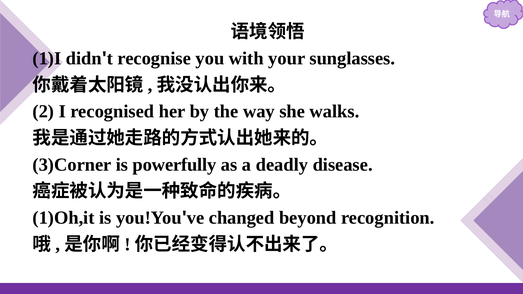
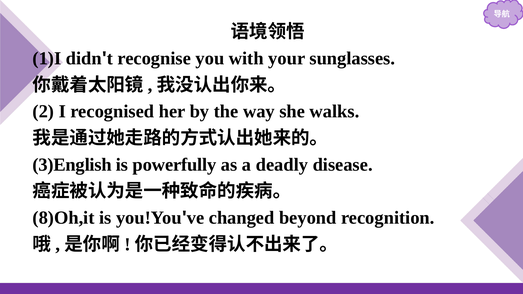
3)Corner: 3)Corner -> 3)English
1)Oh,it: 1)Oh,it -> 8)Oh,it
